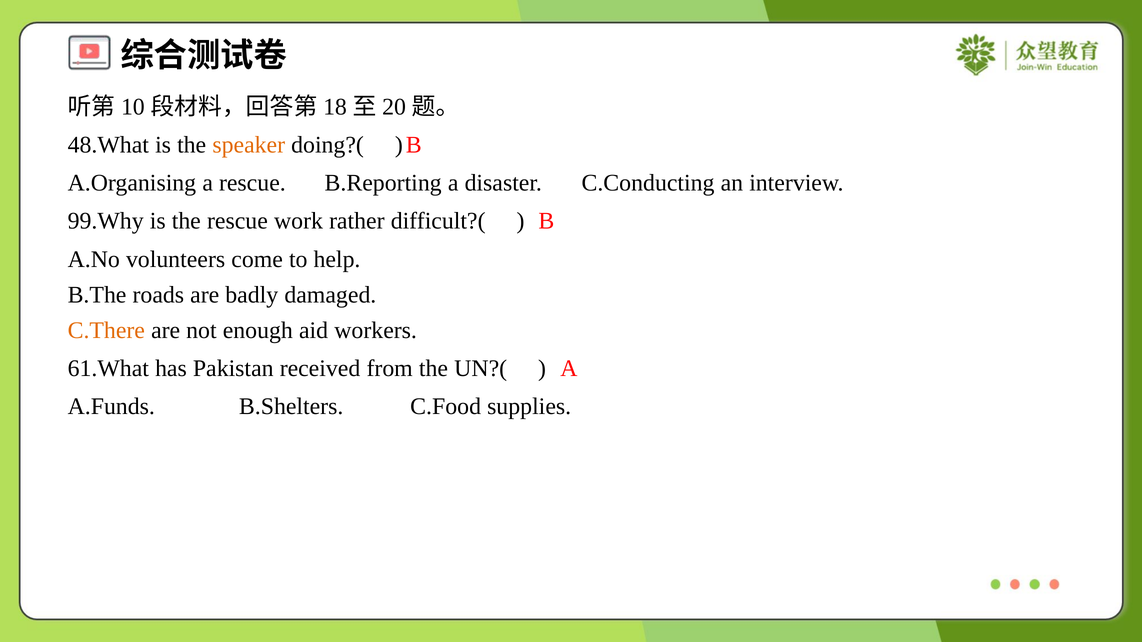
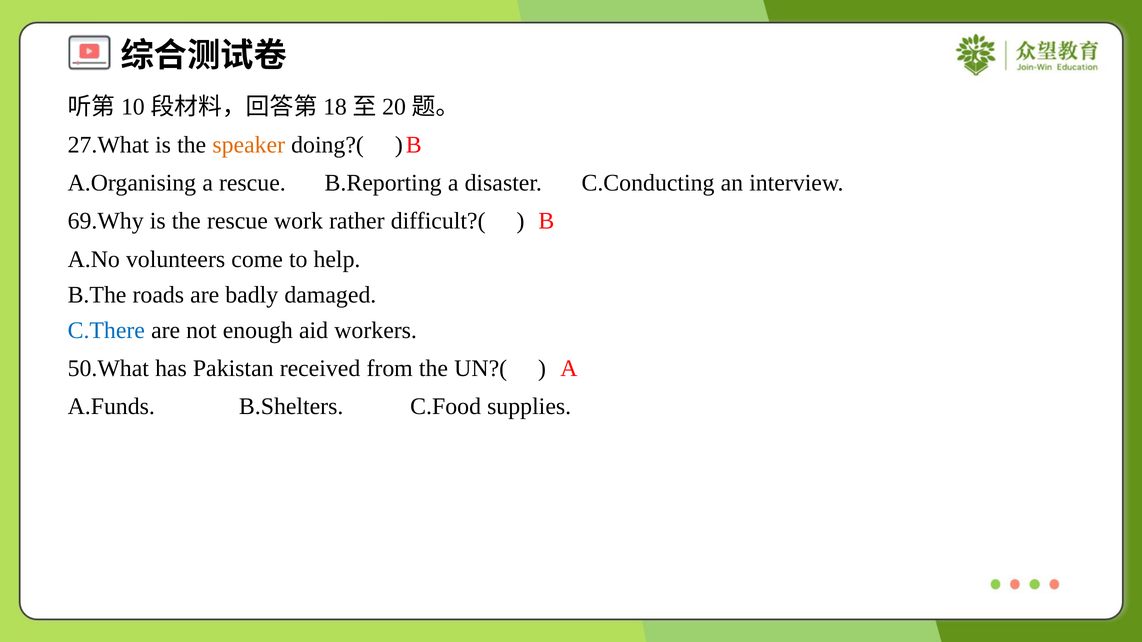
48.What: 48.What -> 27.What
99.Why: 99.Why -> 69.Why
C.There colour: orange -> blue
61.What: 61.What -> 50.What
